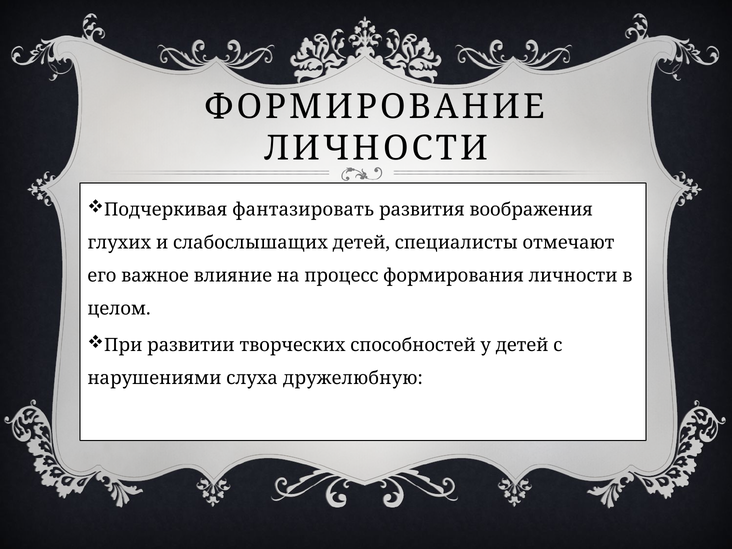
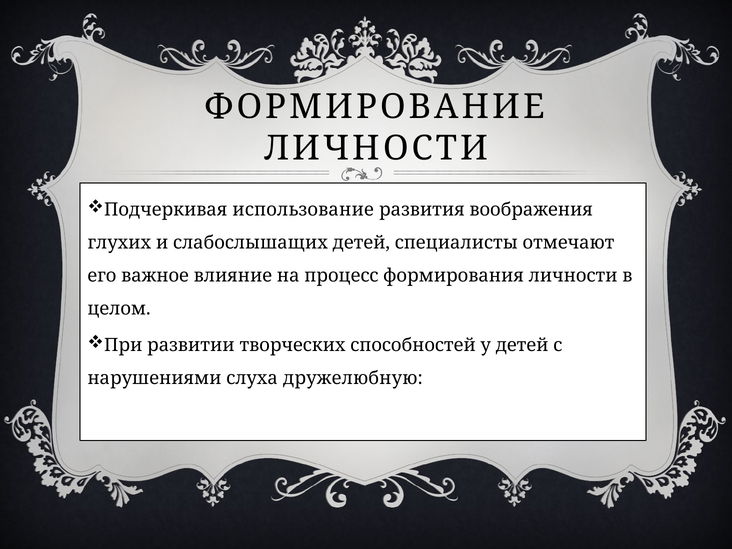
фантазировать: фантазировать -> использование
